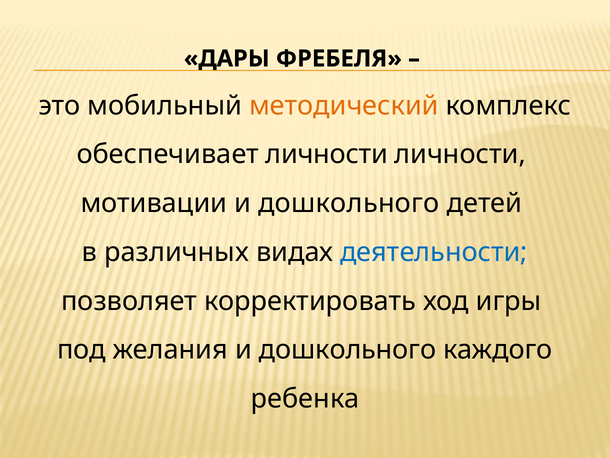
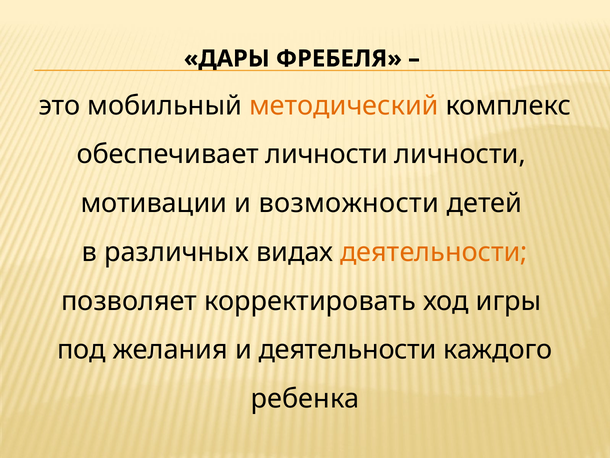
мотивации и дошкольного: дошкольного -> возможности
деятельности at (434, 252) colour: blue -> orange
желания и дошкольного: дошкольного -> деятельности
